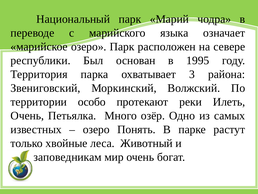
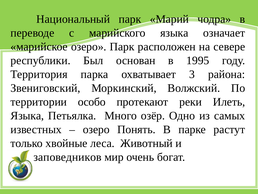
Очень at (27, 115): Очень -> Языка
заповедникам: заповедникам -> заповедников
